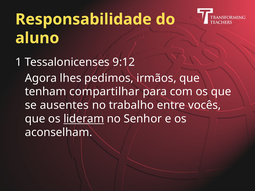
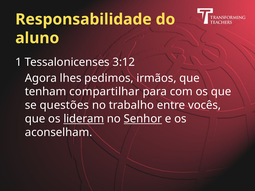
9:12: 9:12 -> 3:12
ausentes: ausentes -> questões
Senhor underline: none -> present
